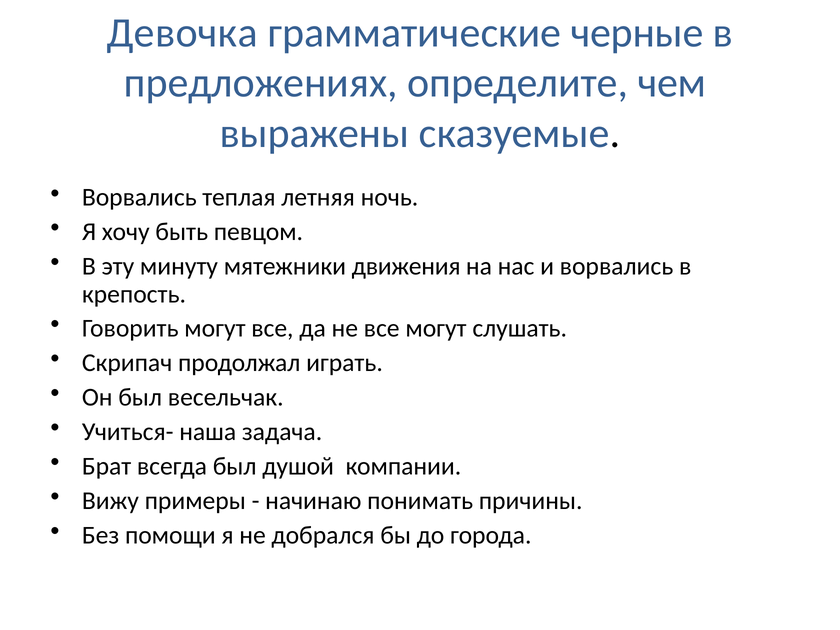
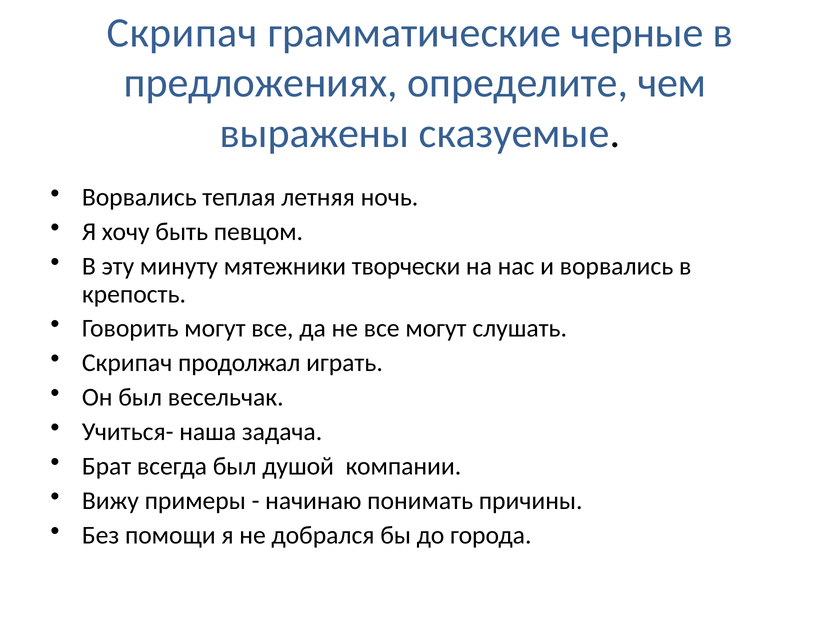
Девочка at (182, 33): Девочка -> Скрипач
движения: движения -> творчески
